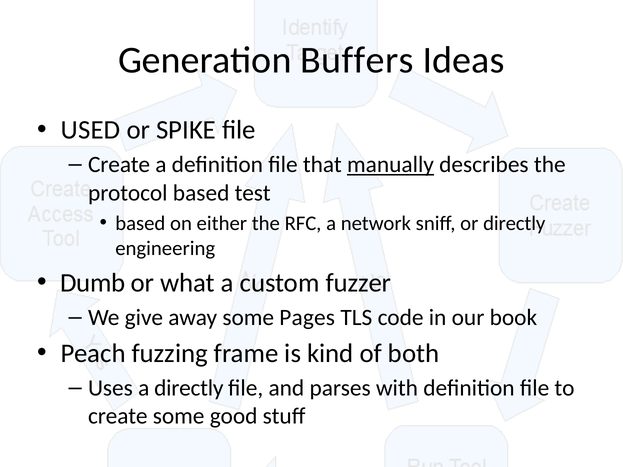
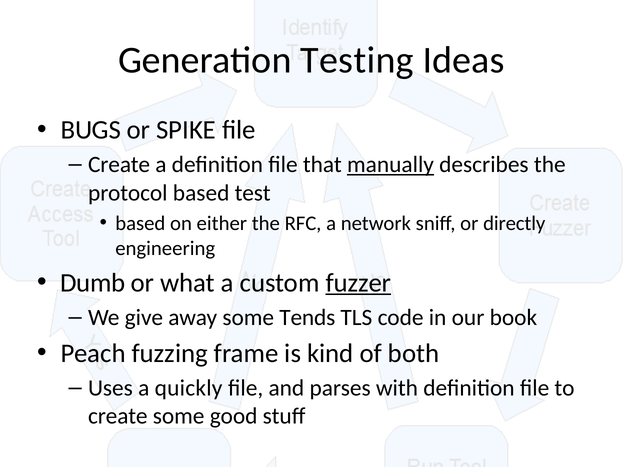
Buffers: Buffers -> Testing
USED: USED -> BUGS
fuzzer underline: none -> present
Pages: Pages -> Tends
a directly: directly -> quickly
